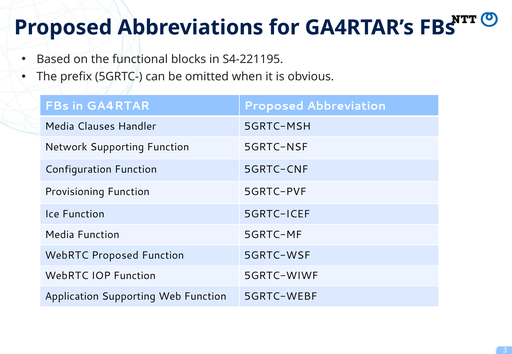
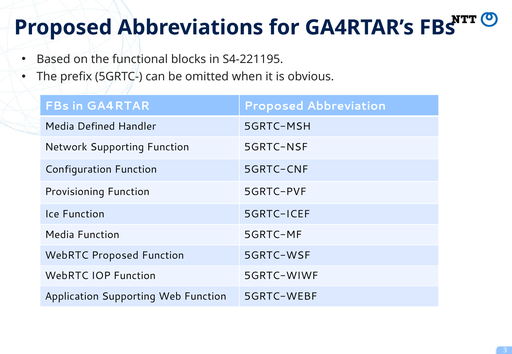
Clauses: Clauses -> Defined
